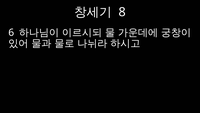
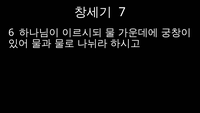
8: 8 -> 7
